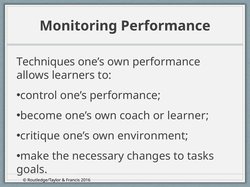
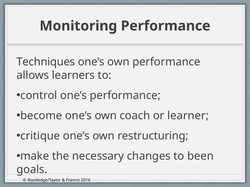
environment: environment -> restructuring
tasks: tasks -> been
